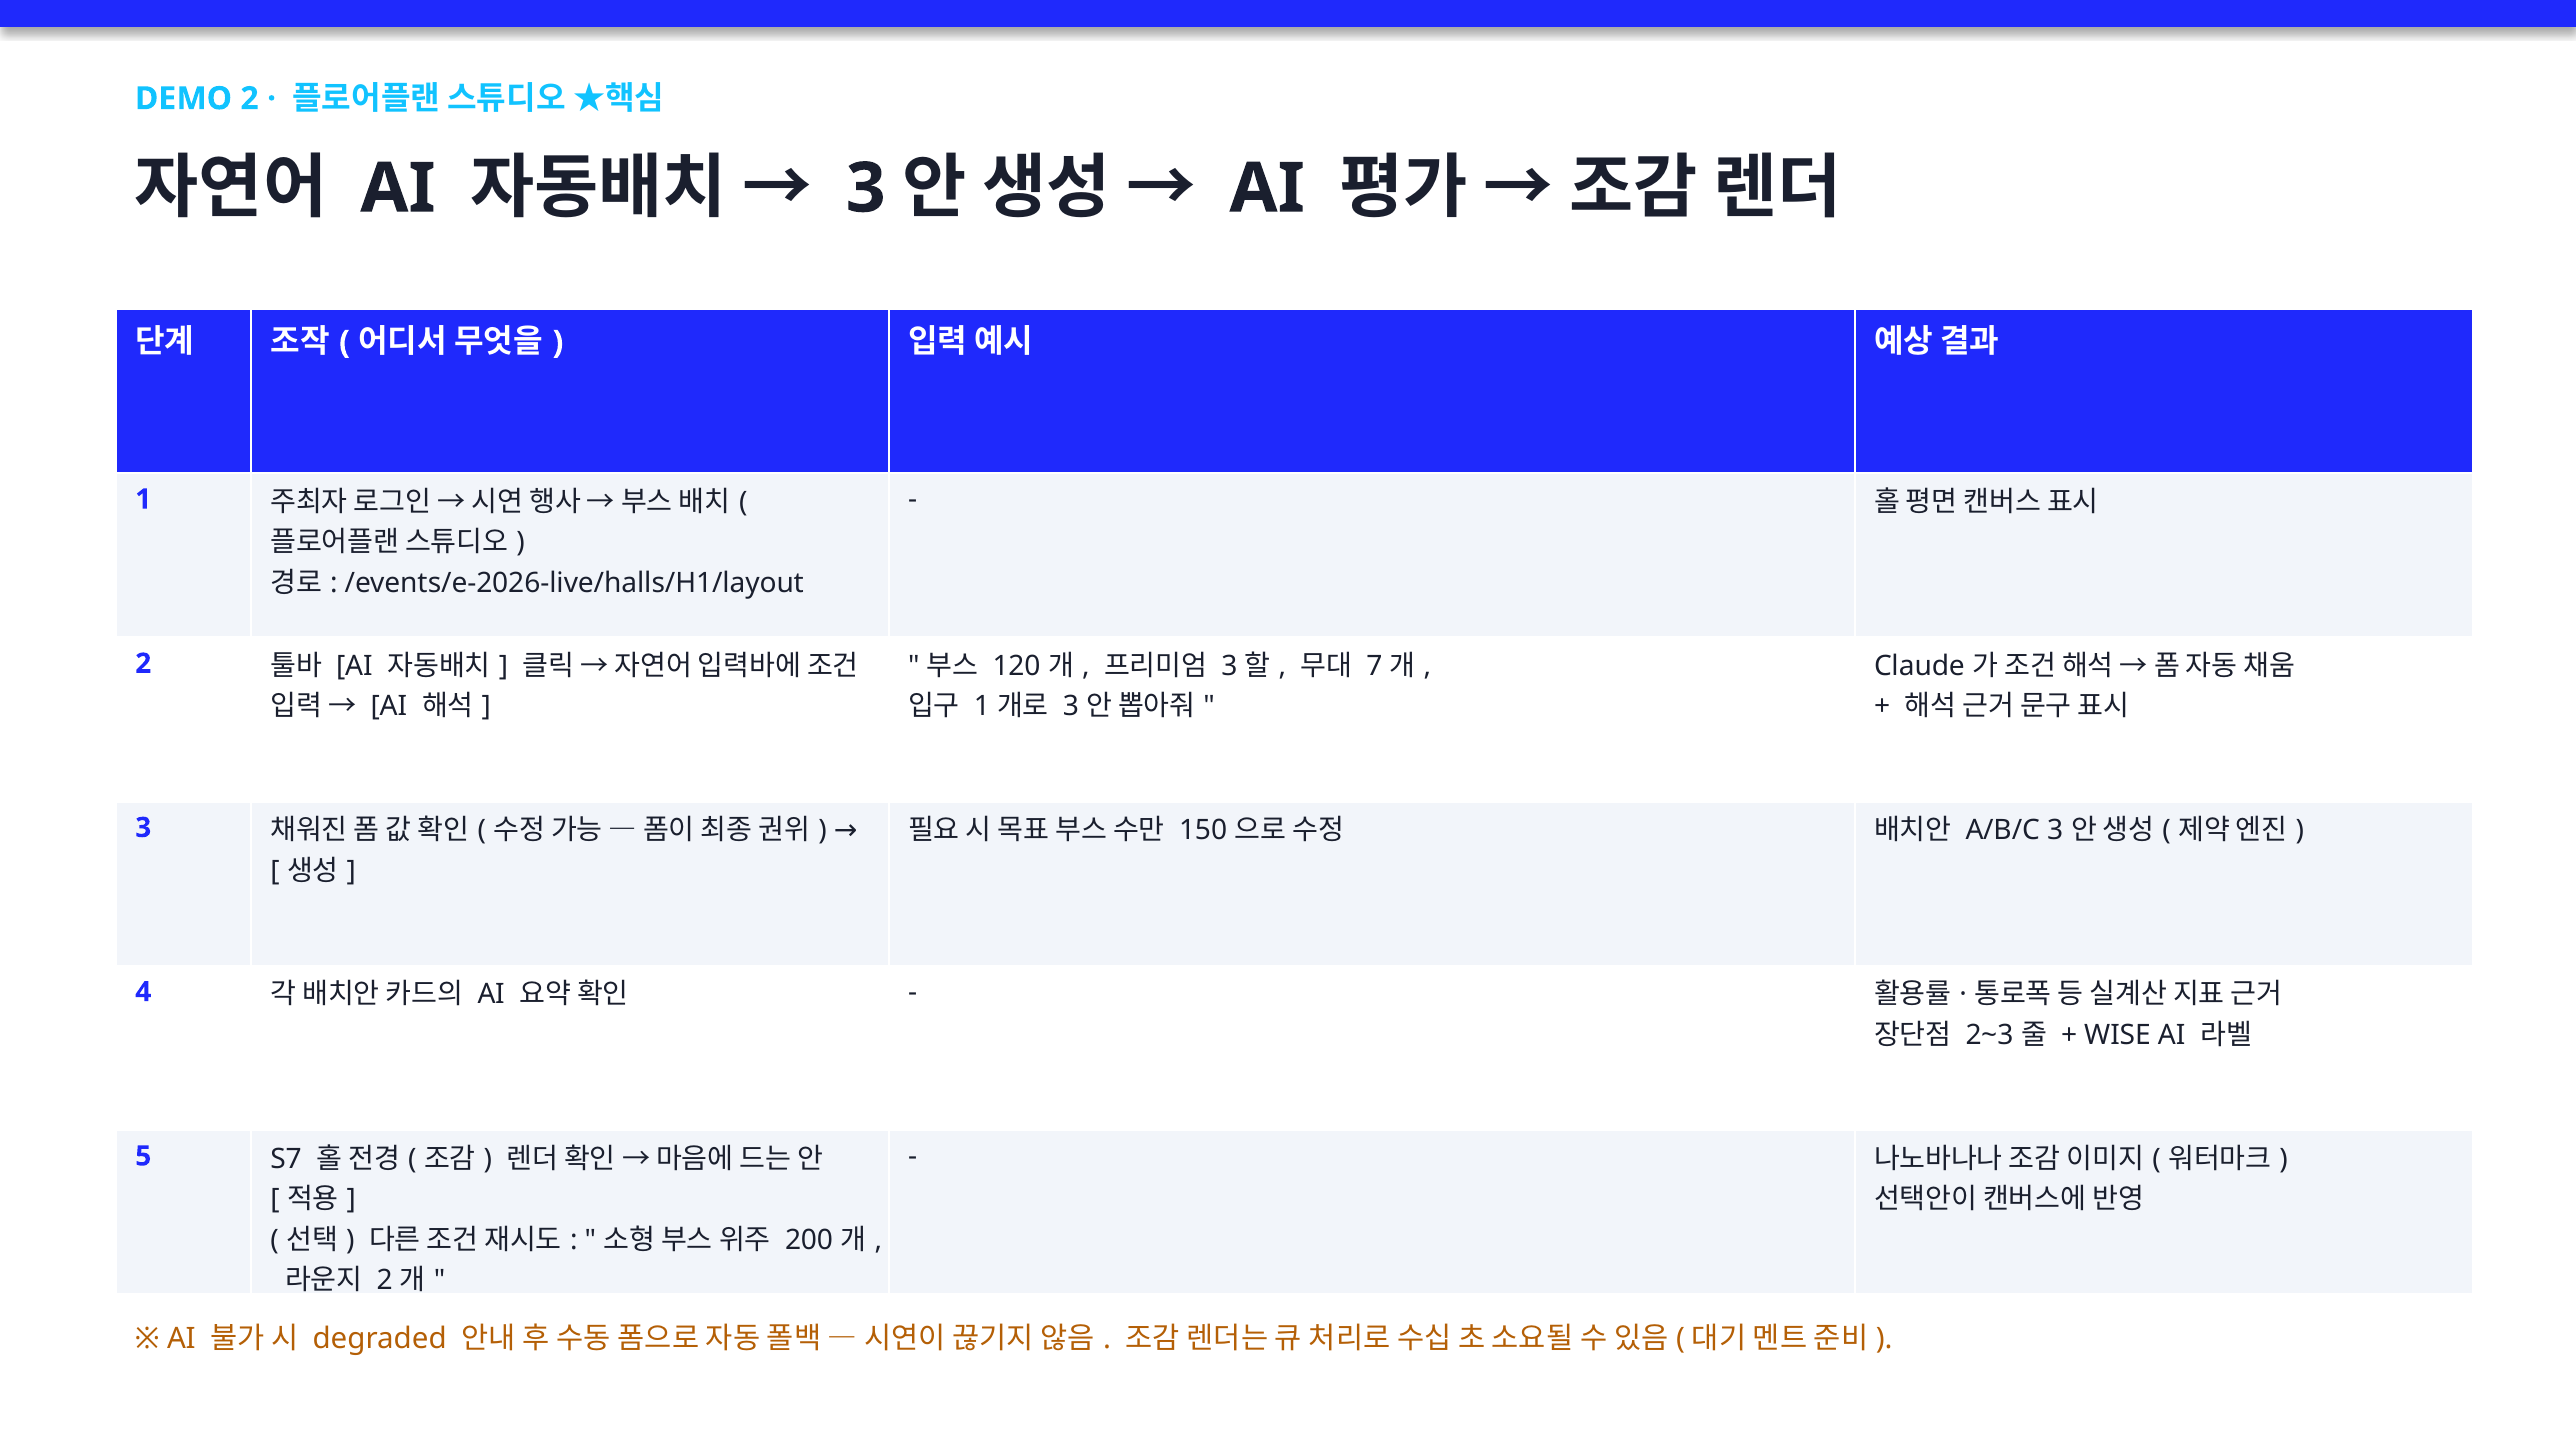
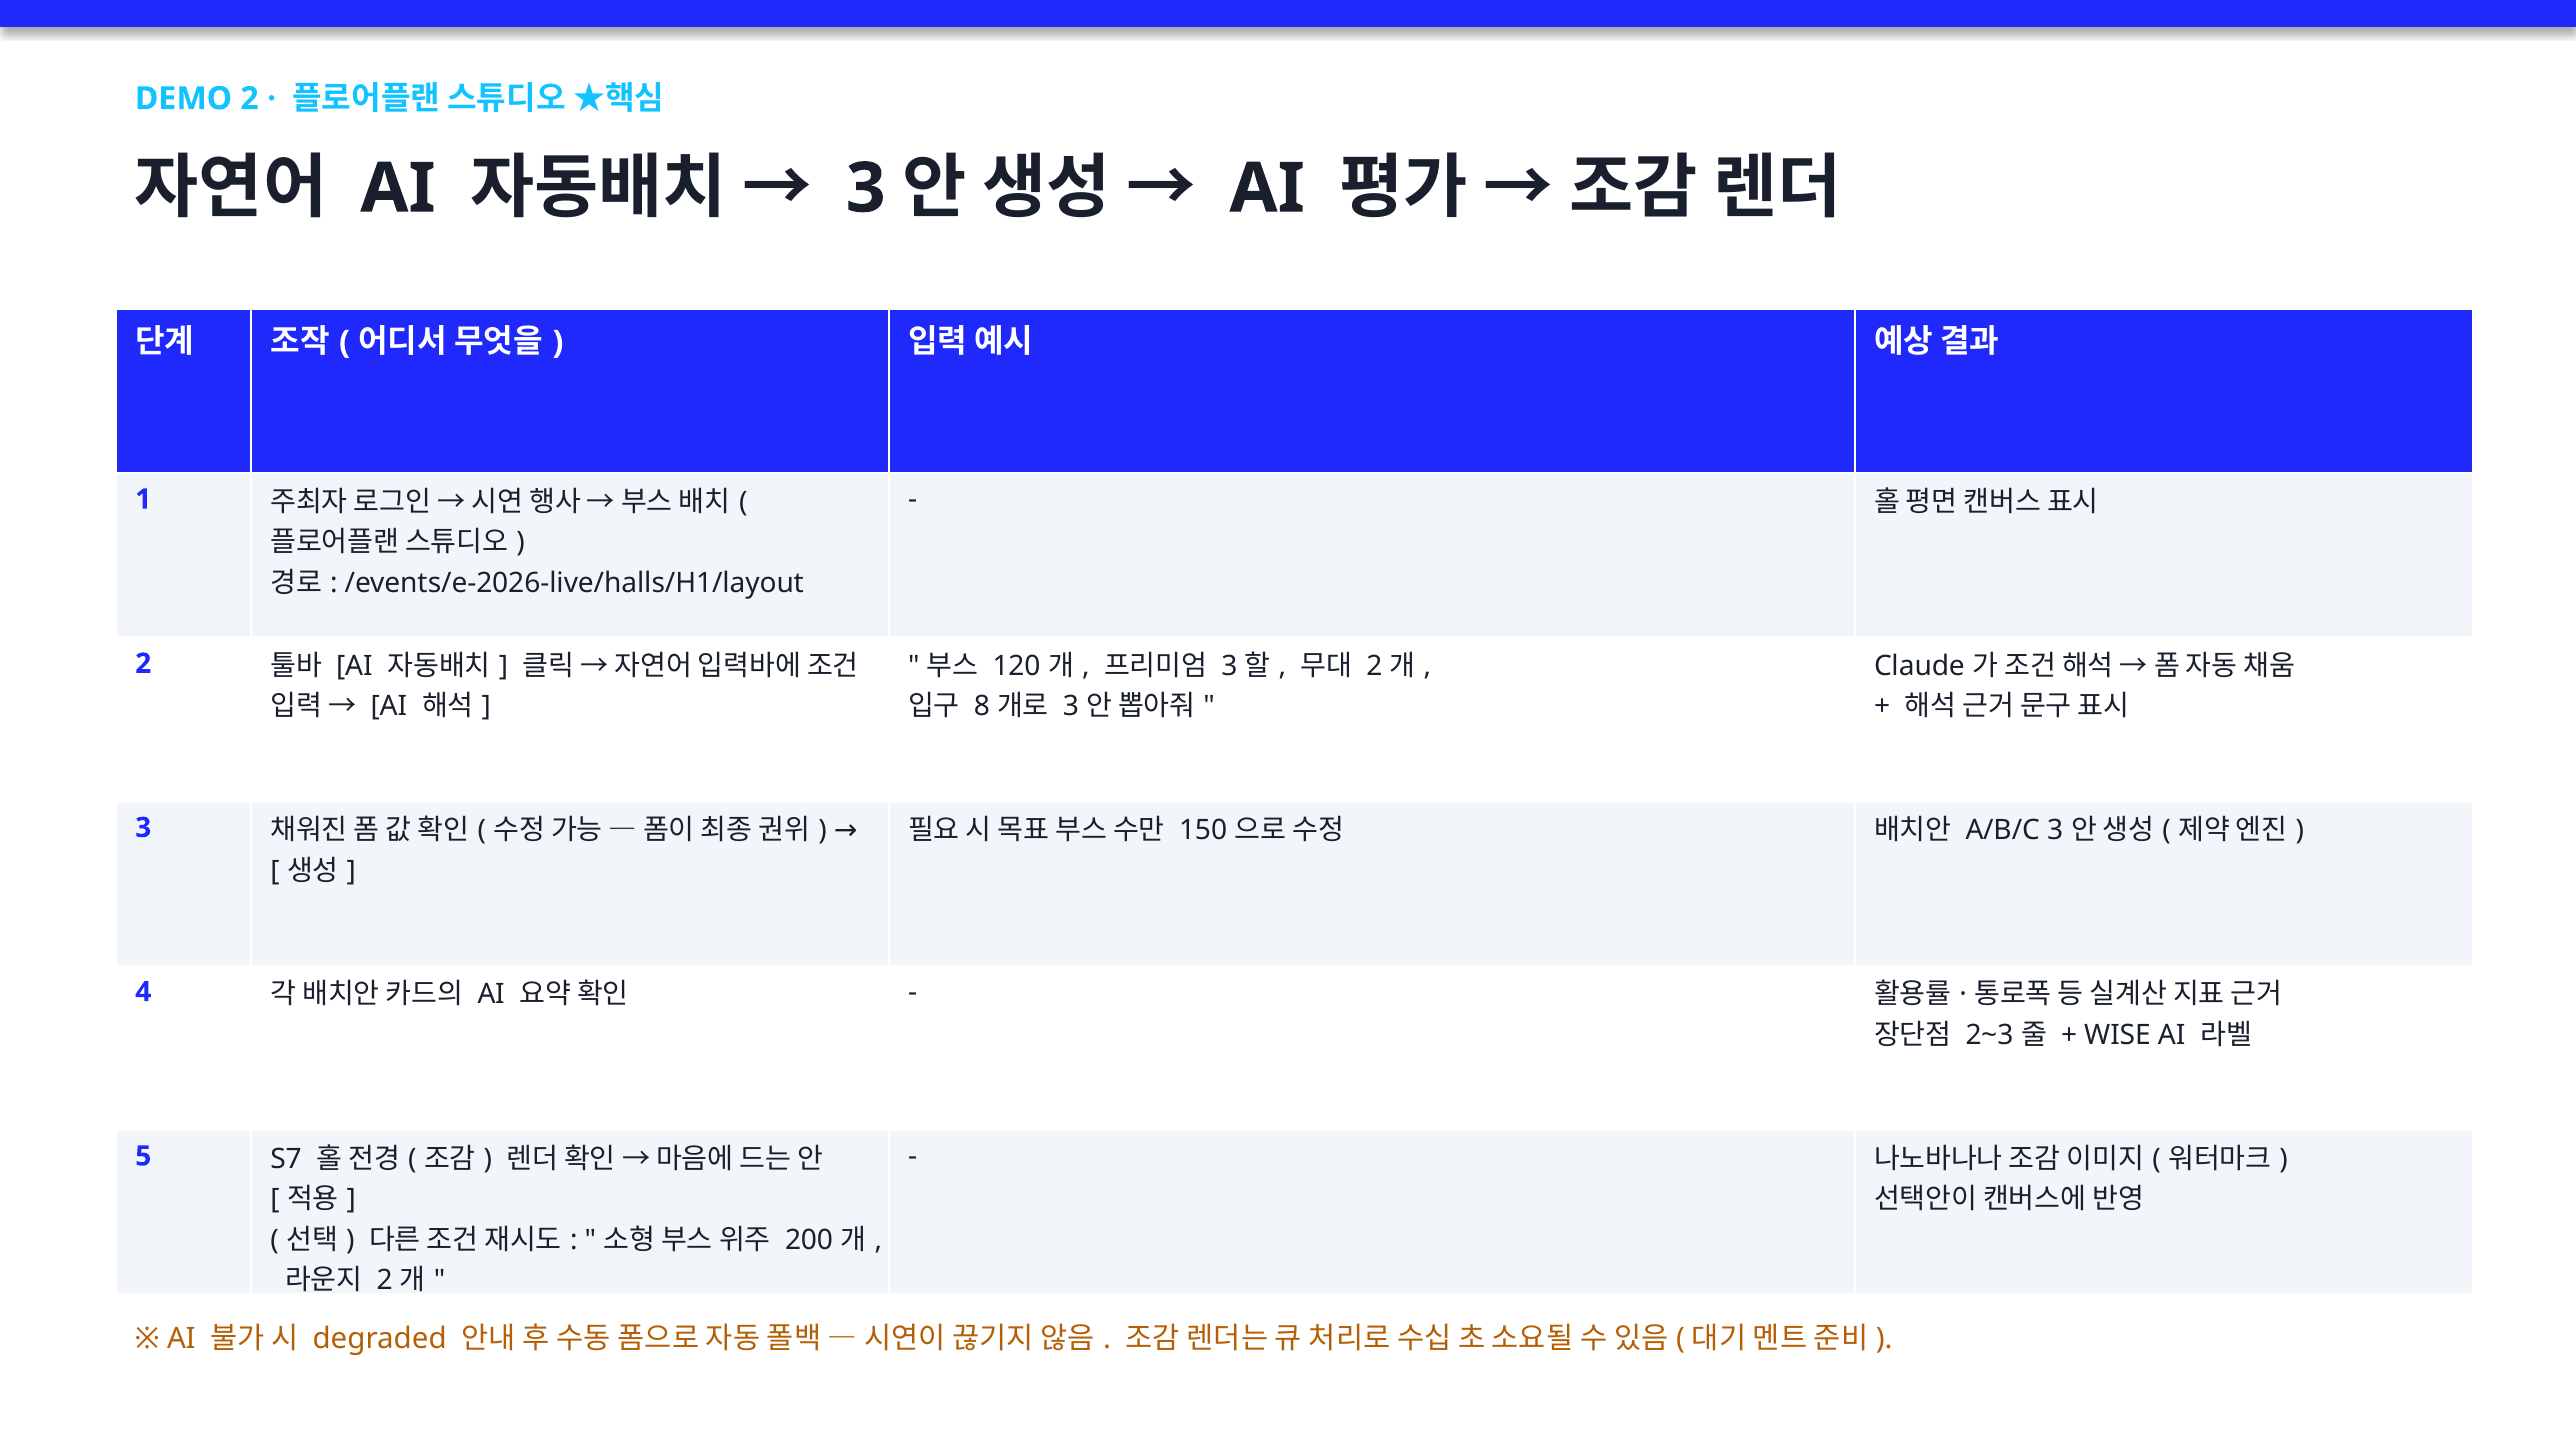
7 at (1375, 666): 7 -> 2
1 at (982, 707): 1 -> 8
